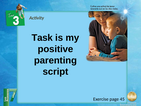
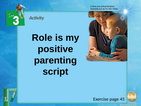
Task: Task -> Role
